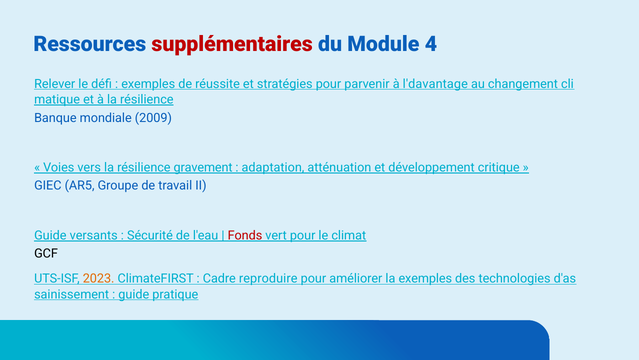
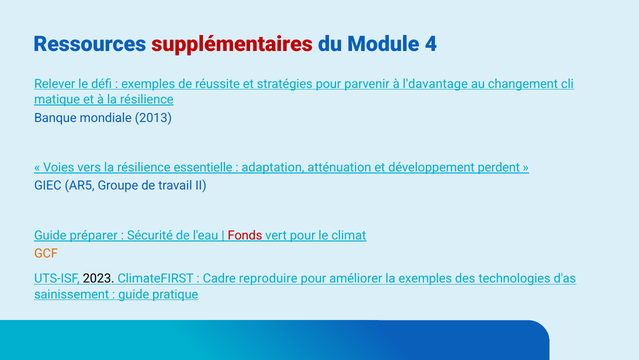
2009: 2009 -> 2013
gravement: gravement -> essentielle
critique: critique -> perdent
versants: versants -> préparer
GCF colour: black -> orange
2023 colour: orange -> black
